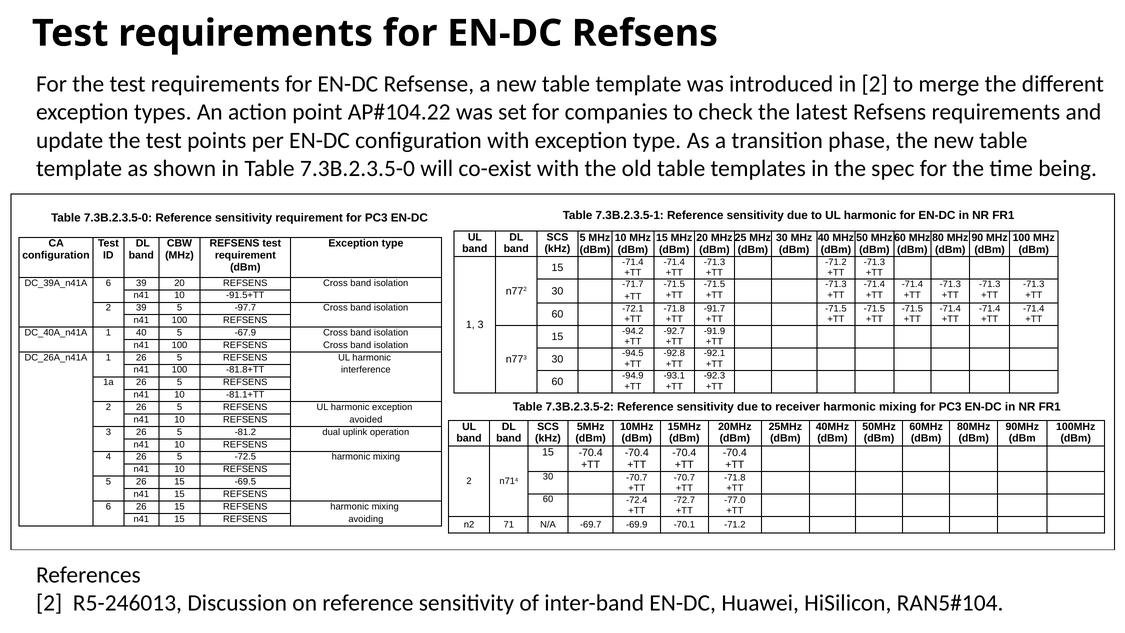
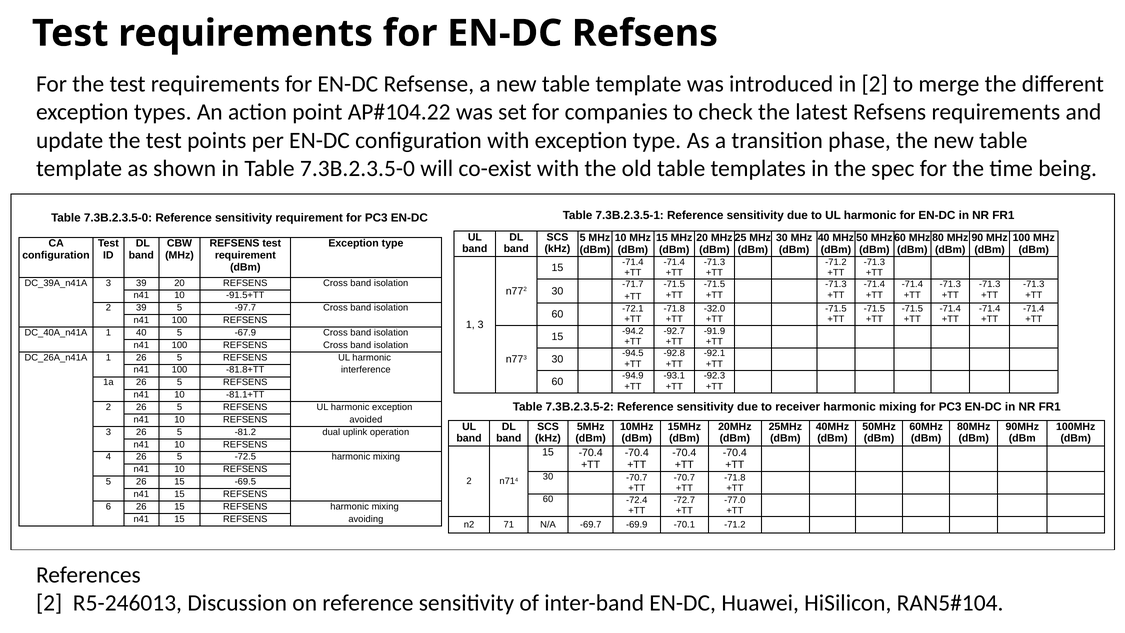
6 at (108, 283): 6 -> 3
-91.7: -91.7 -> -32.0
